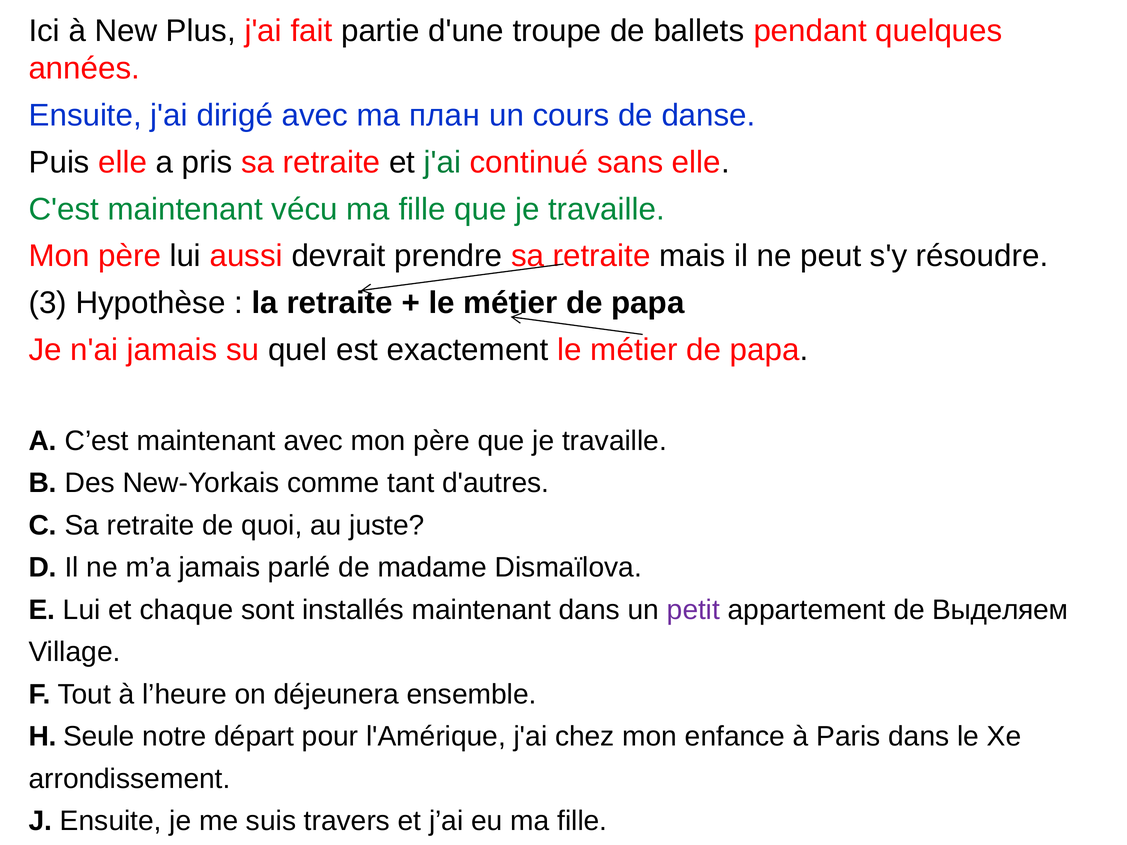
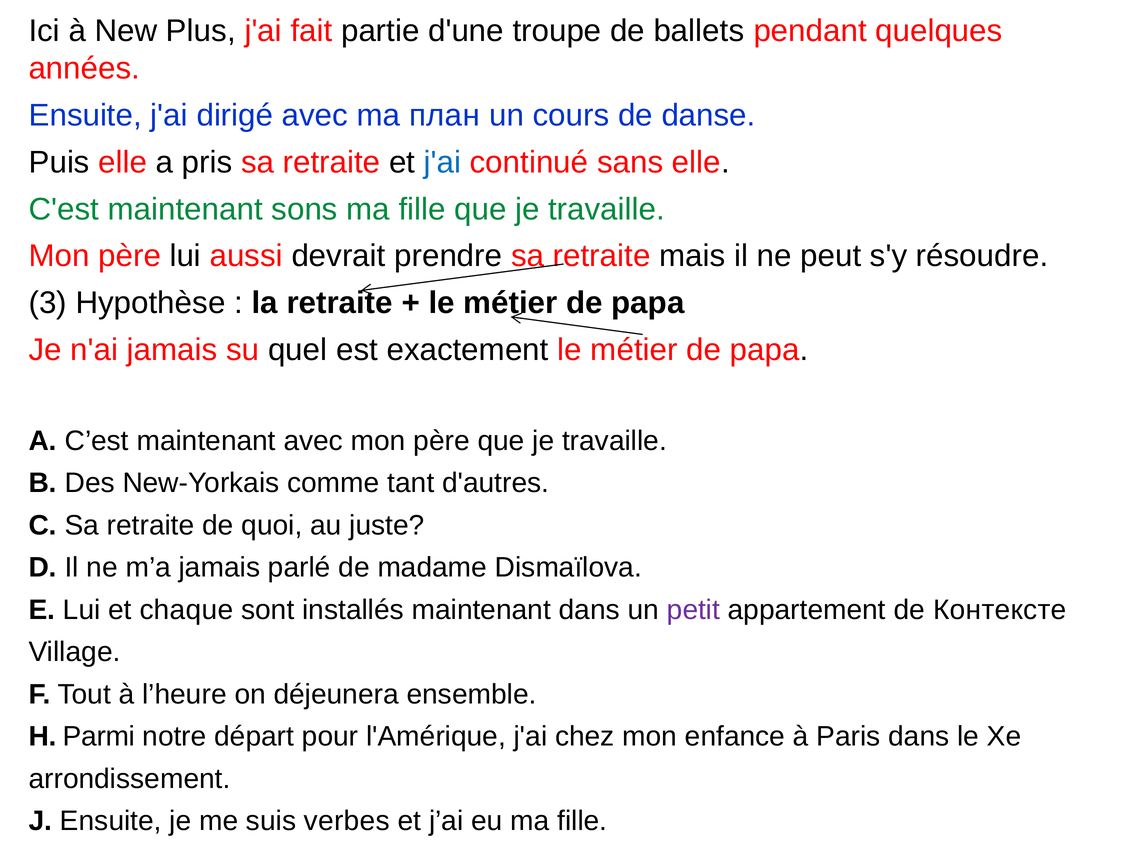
j'ai at (443, 162) colour: green -> blue
vécu: vécu -> sons
Выделяем: Выделяем -> Контексте
Seule: Seule -> Parmi
travers: travers -> verbes
